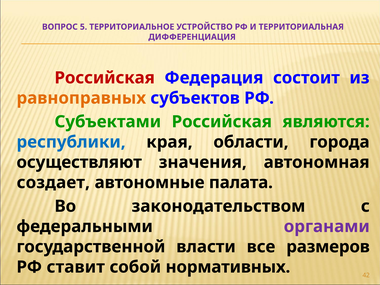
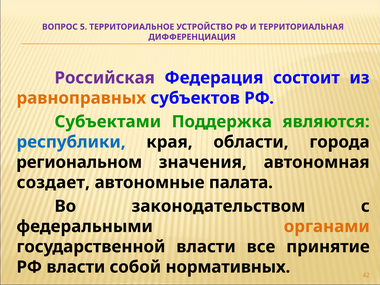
Российская at (105, 78) colour: red -> purple
Субъектами Российская: Российская -> Поддержка
осуществляют: осуществляют -> региональном
органами colour: purple -> orange
размеров: размеров -> принятие
РФ ставит: ставит -> власти
